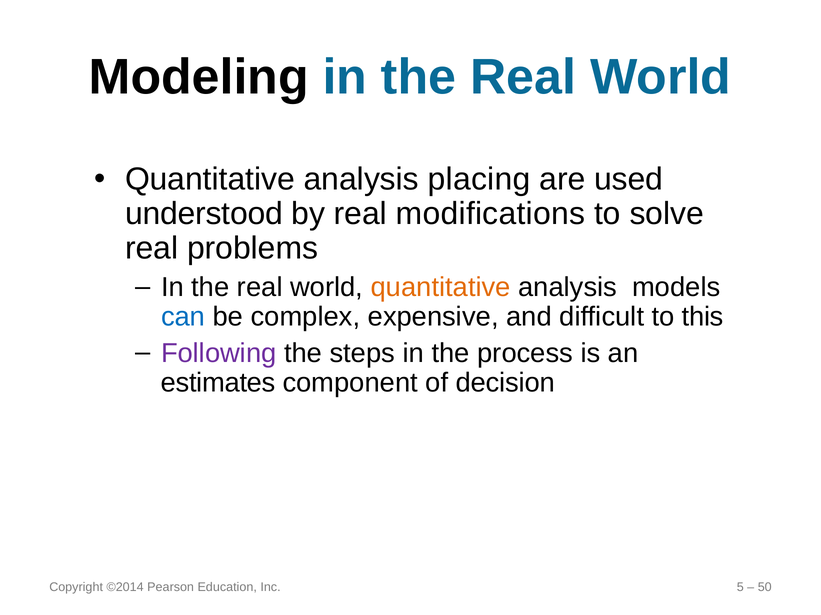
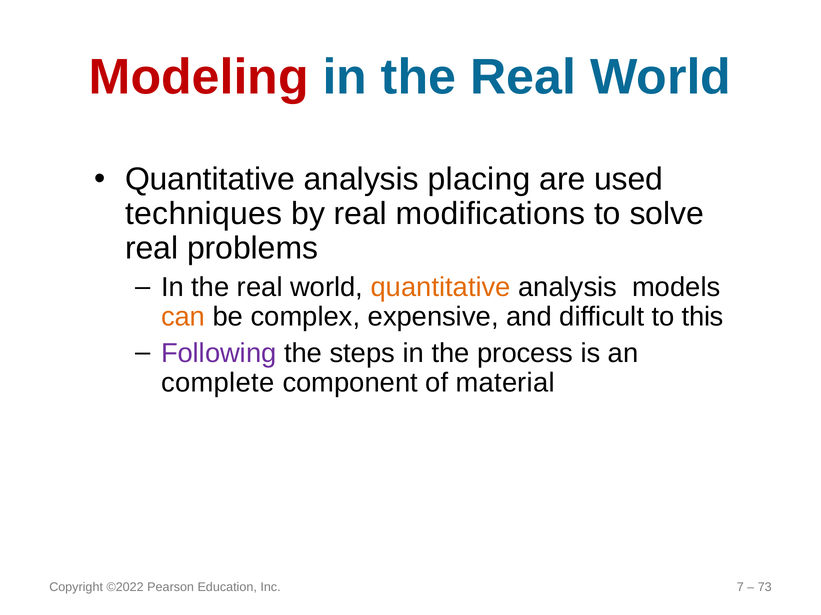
Modeling colour: black -> red
understood: understood -> techniques
can colour: blue -> orange
estimates: estimates -> complete
decision: decision -> material
©2014: ©2014 -> ©2022
5: 5 -> 7
50: 50 -> 73
